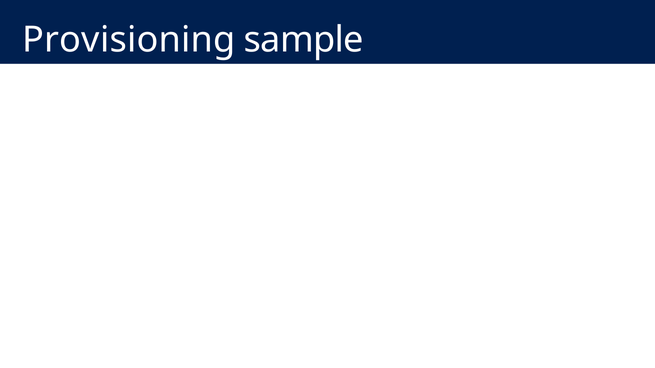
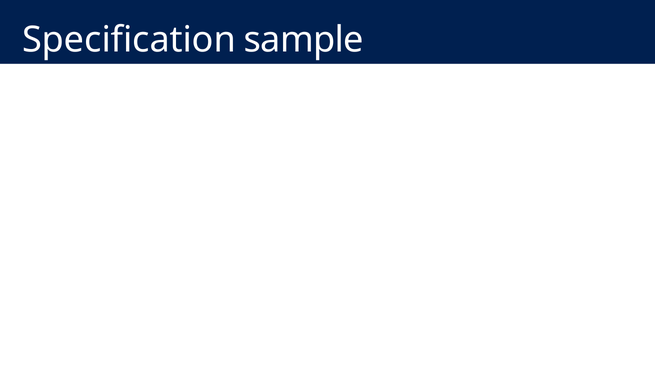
Provisioning: Provisioning -> Specification
